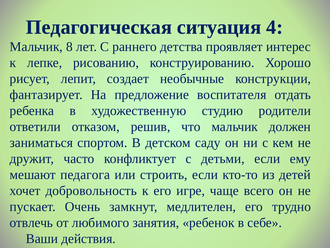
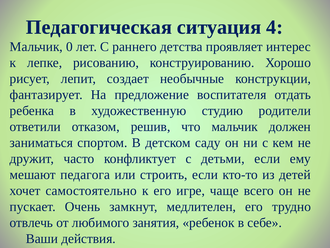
8: 8 -> 0
добровольность: добровольность -> самостоятельно
